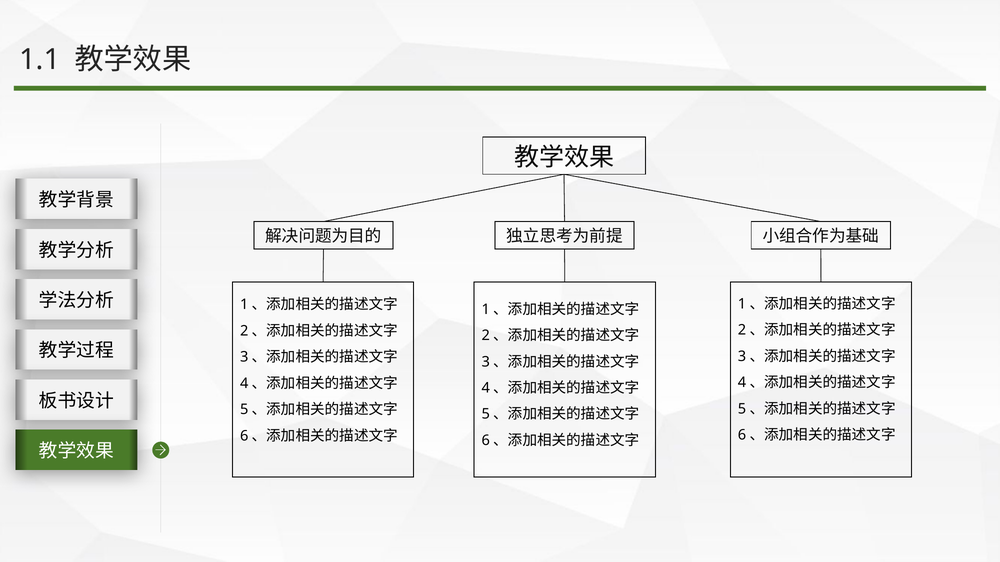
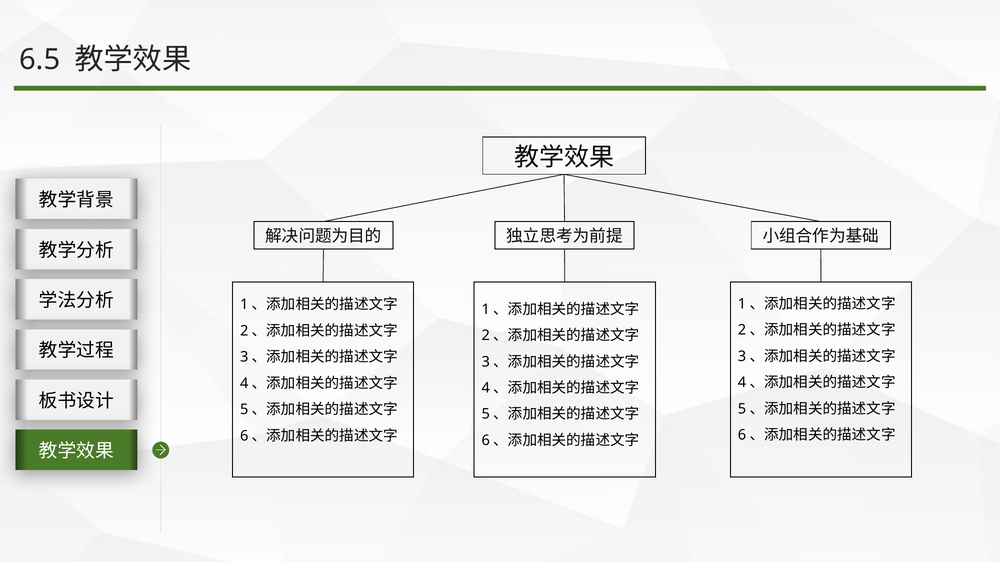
1.1: 1.1 -> 6.5
